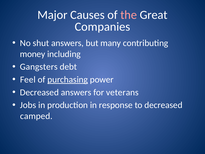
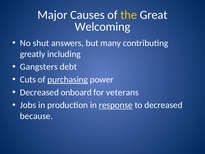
the colour: pink -> yellow
Companies: Companies -> Welcoming
money: money -> greatly
Feel: Feel -> Cuts
Decreased answers: answers -> onboard
response underline: none -> present
camped: camped -> because
